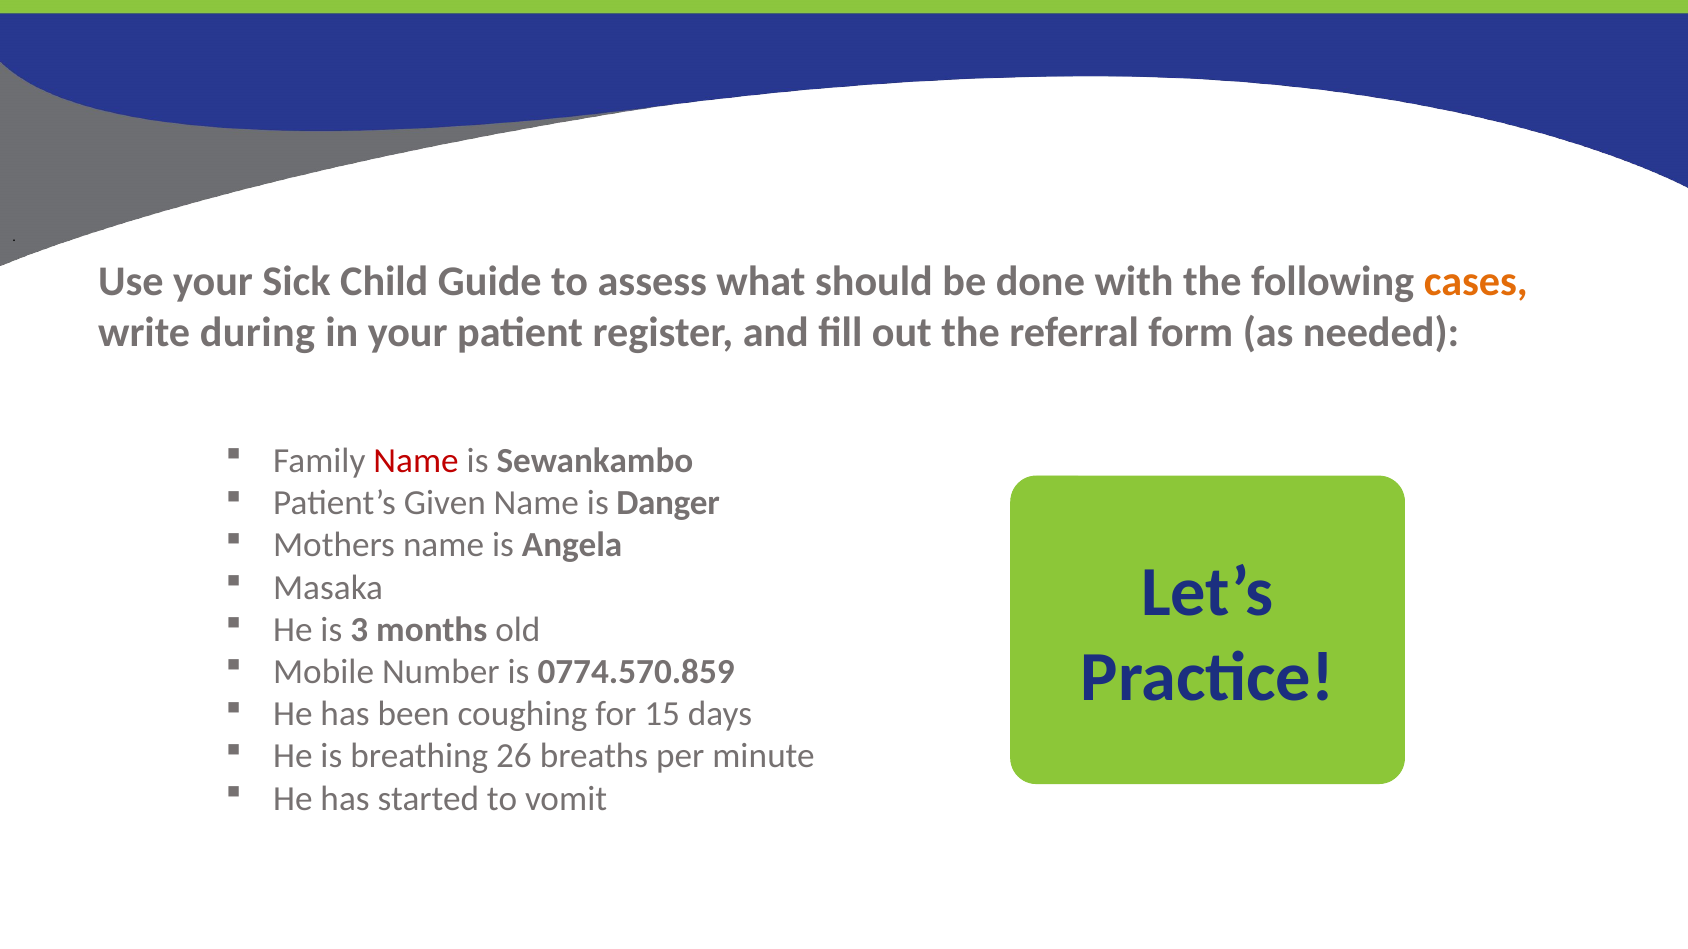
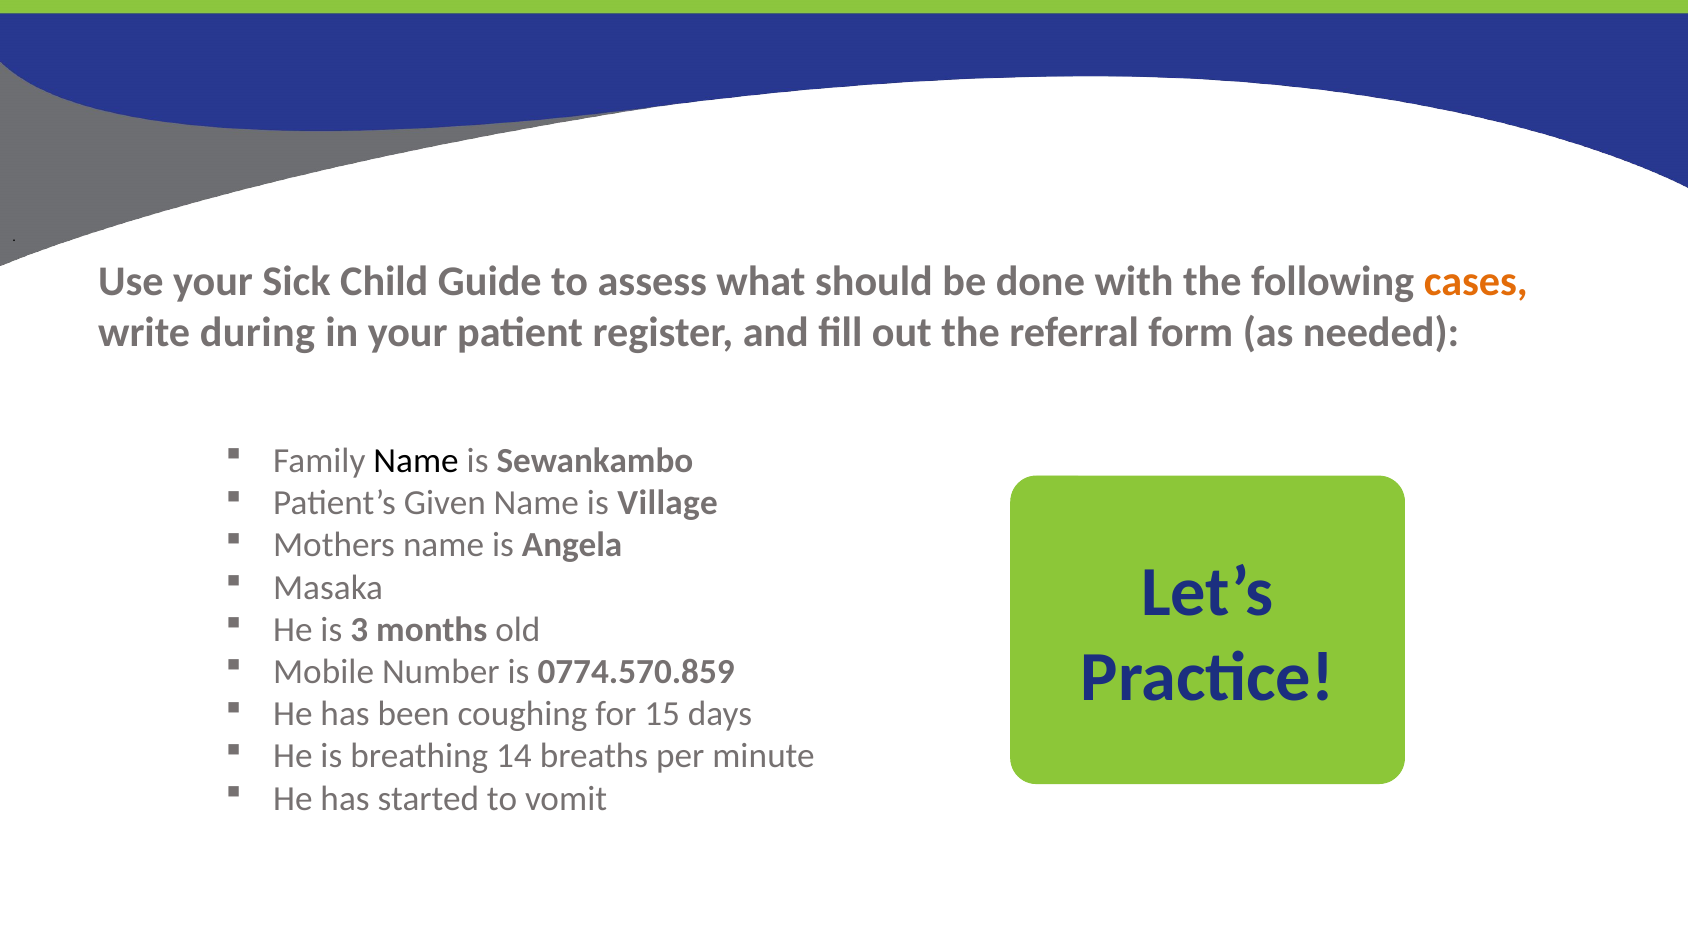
Name at (416, 461) colour: red -> black
Danger: Danger -> Village
26: 26 -> 14
